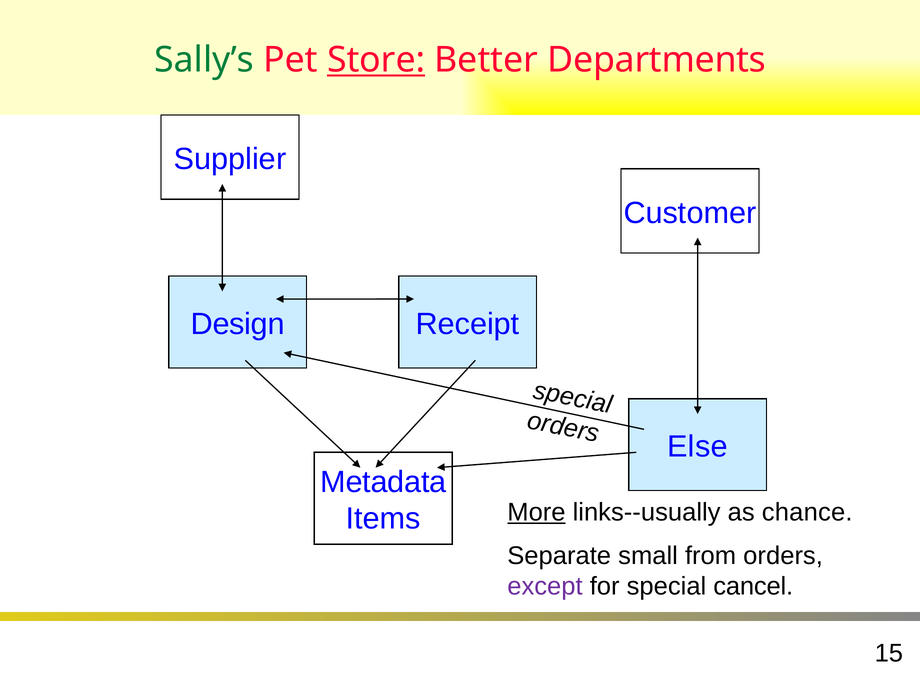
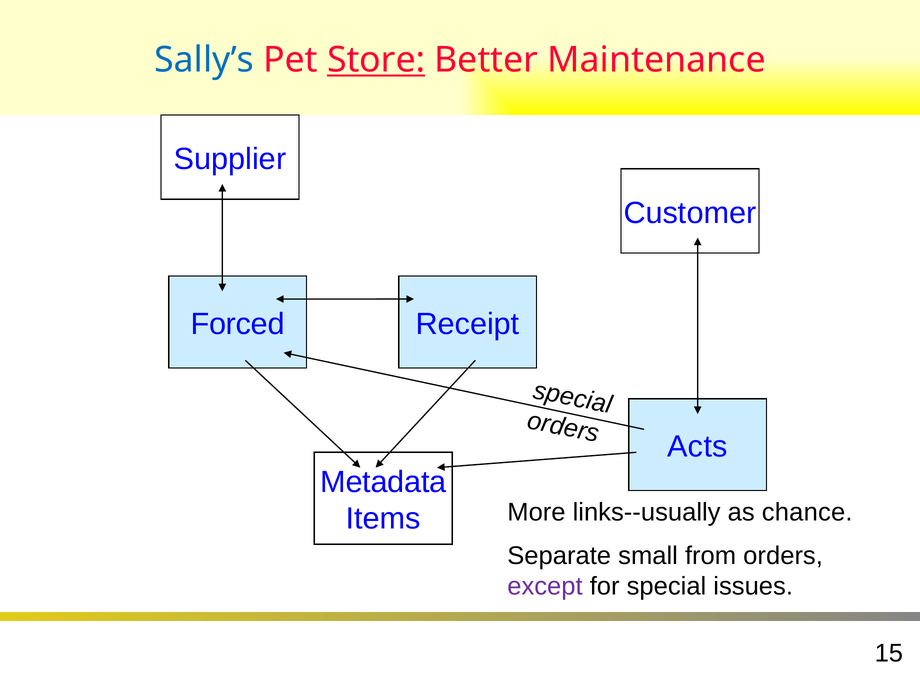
Sally’s colour: green -> blue
Departments: Departments -> Maintenance
Design: Design -> Forced
Else: Else -> Acts
More underline: present -> none
cancel: cancel -> issues
